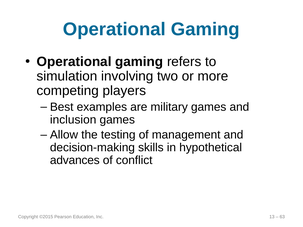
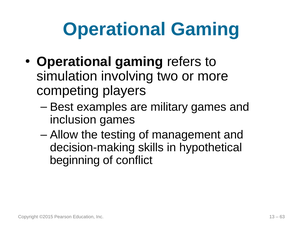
advances: advances -> beginning
